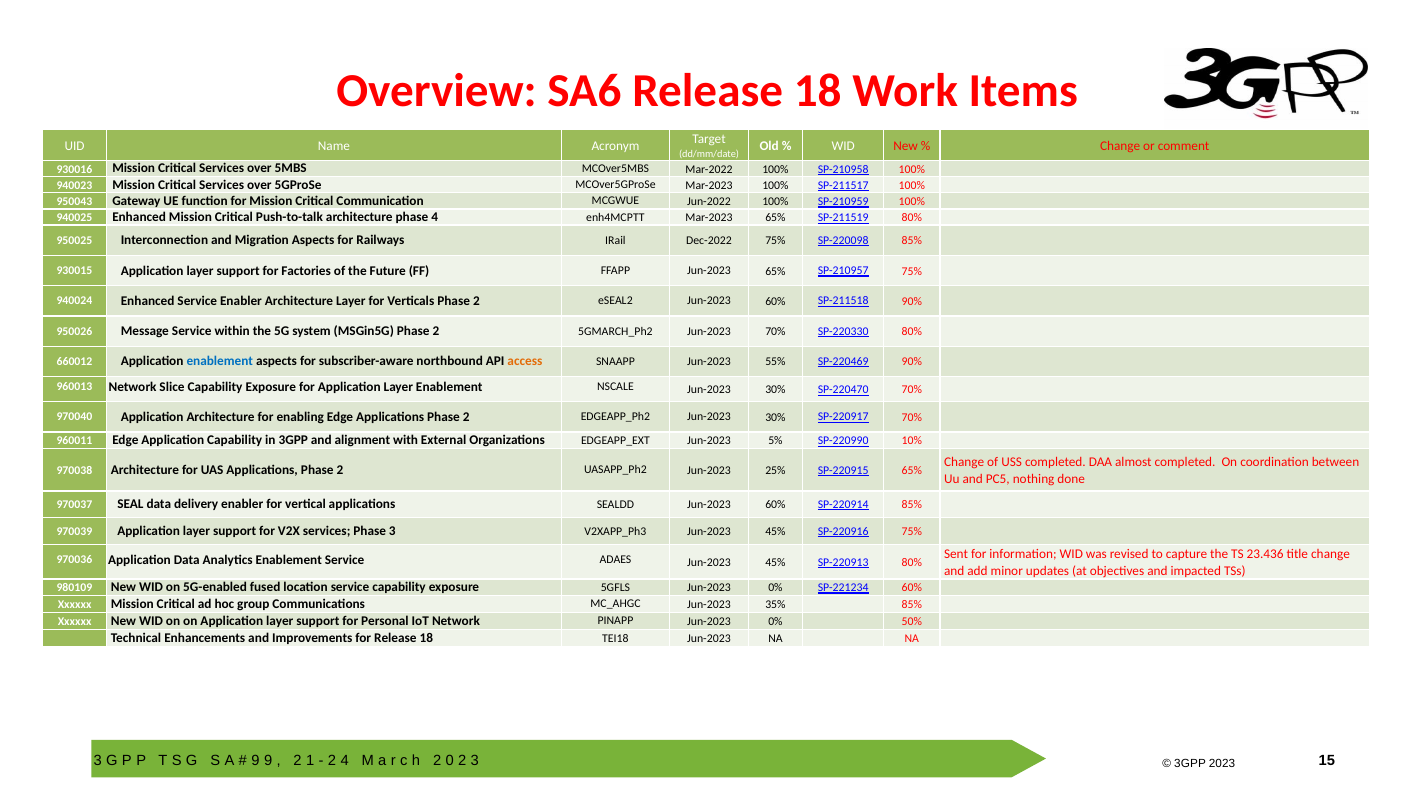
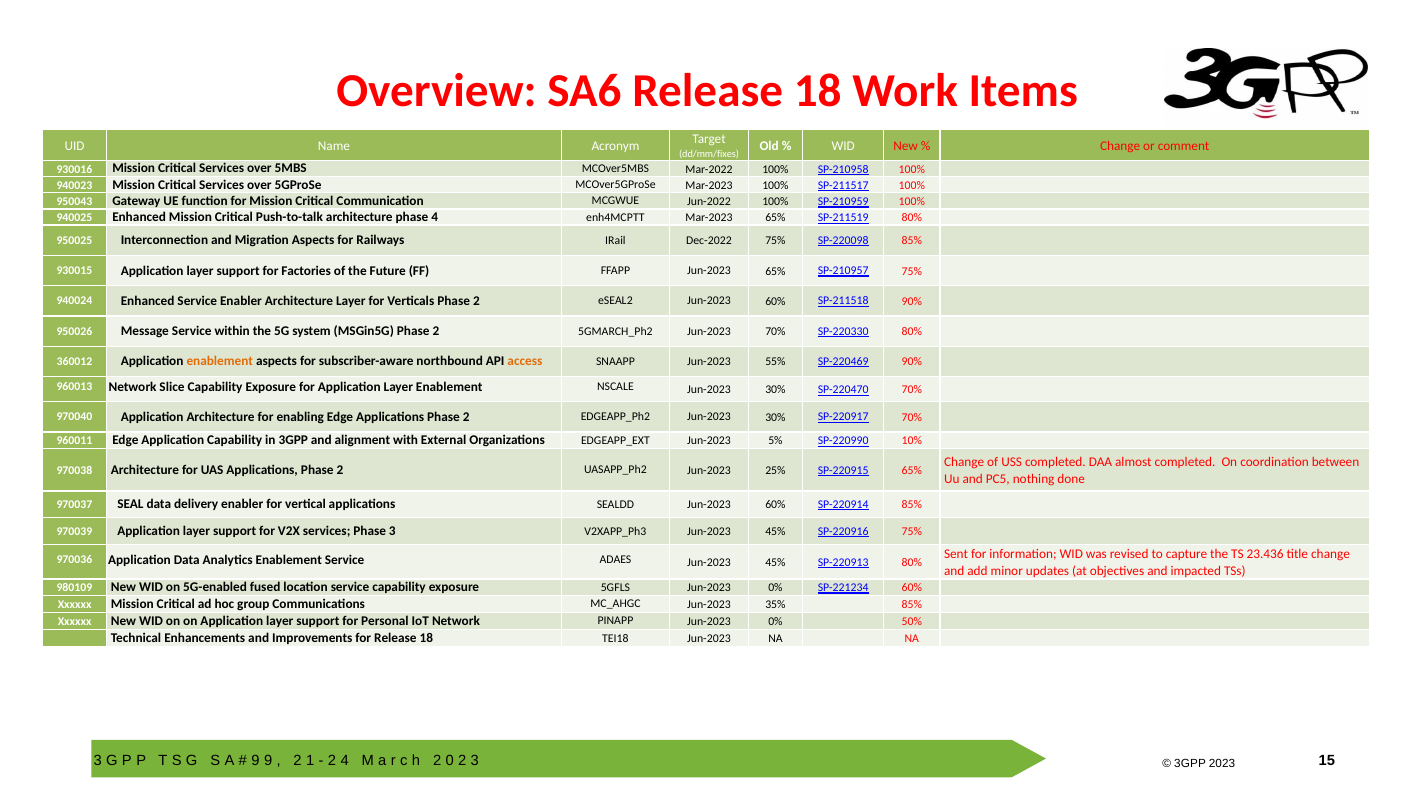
dd/mm/date: dd/mm/date -> dd/mm/fixes
660012: 660012 -> 360012
enablement at (220, 361) colour: blue -> orange
